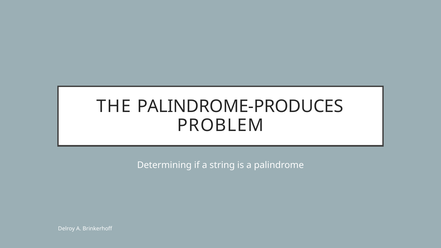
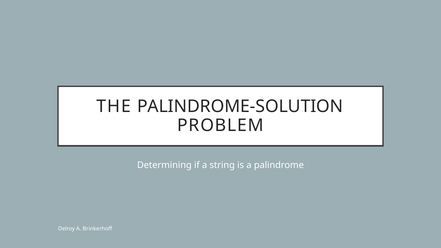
PALINDROME-PRODUCES: PALINDROME-PRODUCES -> PALINDROME-SOLUTION
